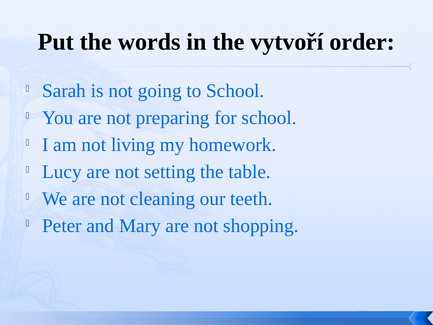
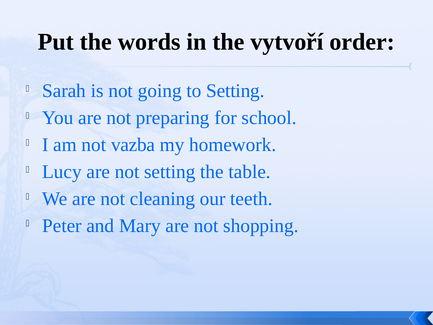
to School: School -> Setting
living: living -> vazba
